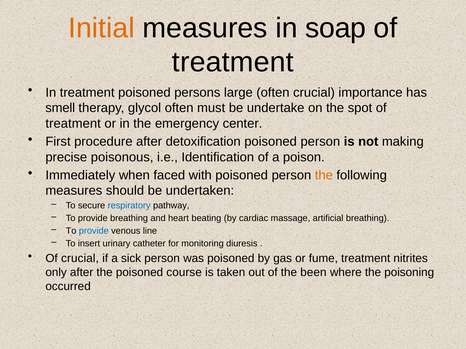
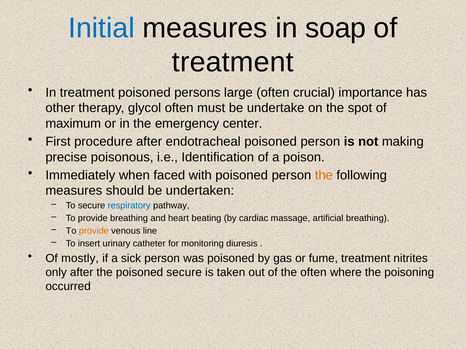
Initial colour: orange -> blue
smell: smell -> other
treatment at (73, 124): treatment -> maximum
detoxification: detoxification -> endotracheal
provide at (94, 231) colour: blue -> orange
Of crucial: crucial -> mostly
poisoned course: course -> secure
the been: been -> often
